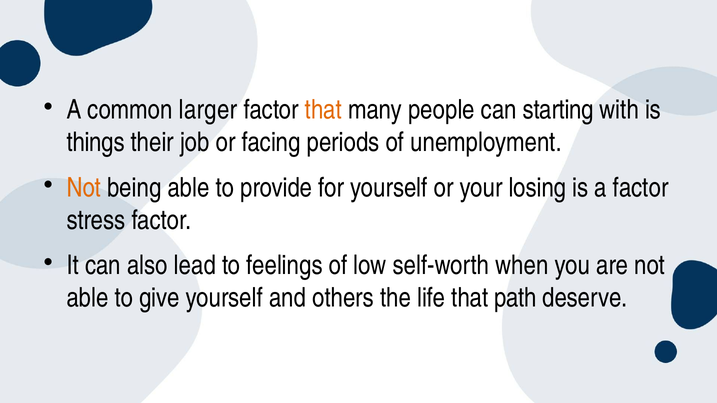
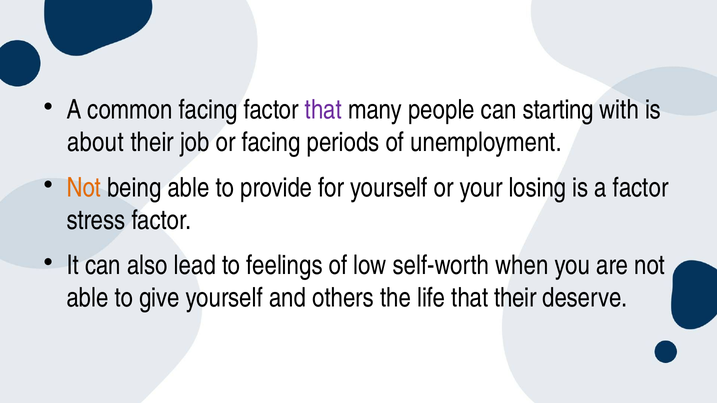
common larger: larger -> facing
that at (323, 110) colour: orange -> purple
things: things -> about
that path: path -> their
